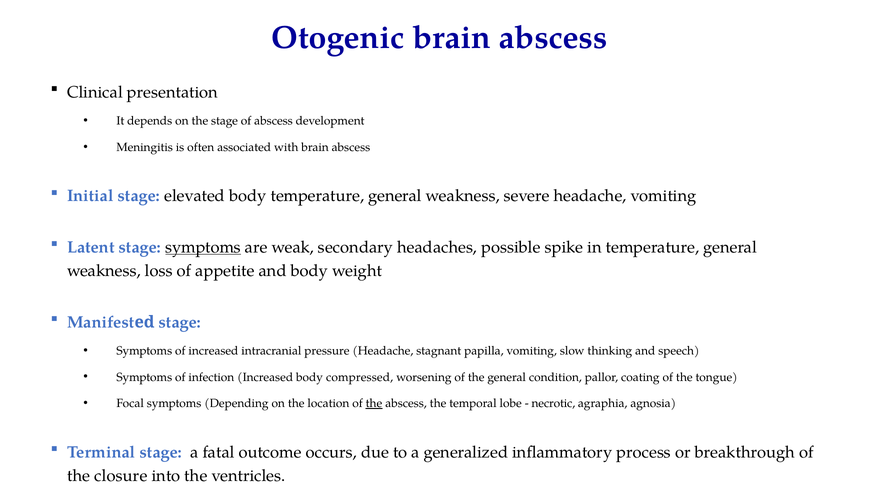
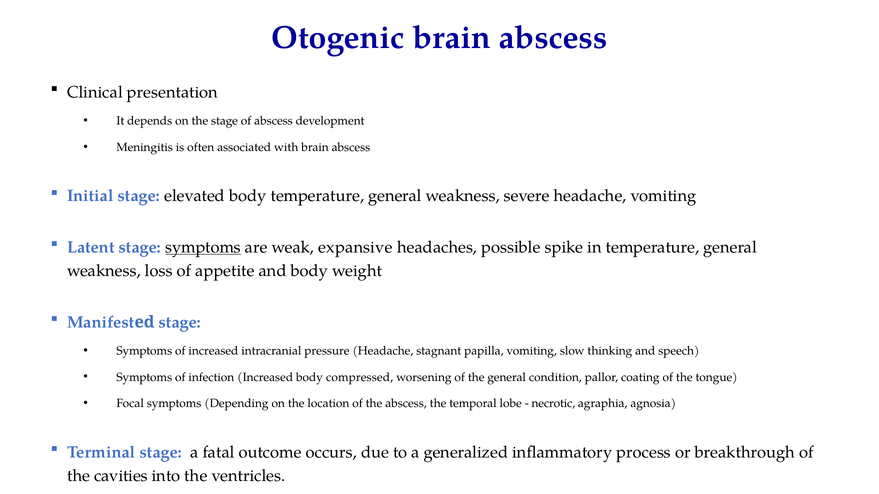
secondary: secondary -> expansive
the at (374, 404) underline: present -> none
closure: closure -> cavities
